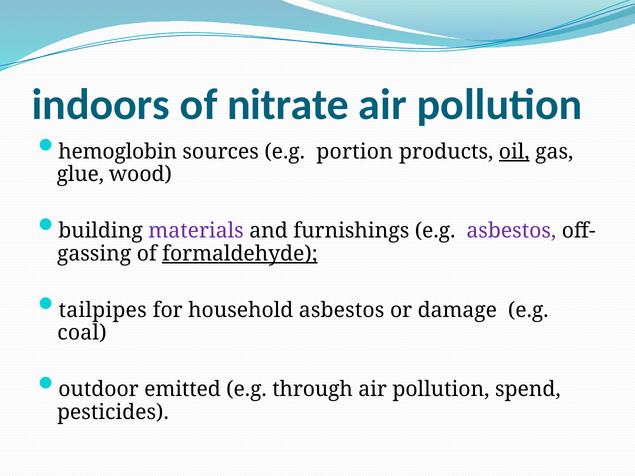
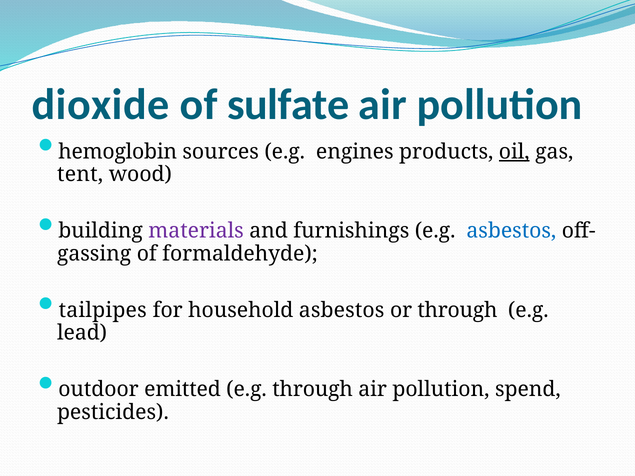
indoors: indoors -> dioxide
nitrate: nitrate -> sulfate
portion: portion -> engines
glue: glue -> tent
asbestos at (511, 231) colour: purple -> blue
formaldehyde underline: present -> none
or damage: damage -> through
coal: coal -> lead
